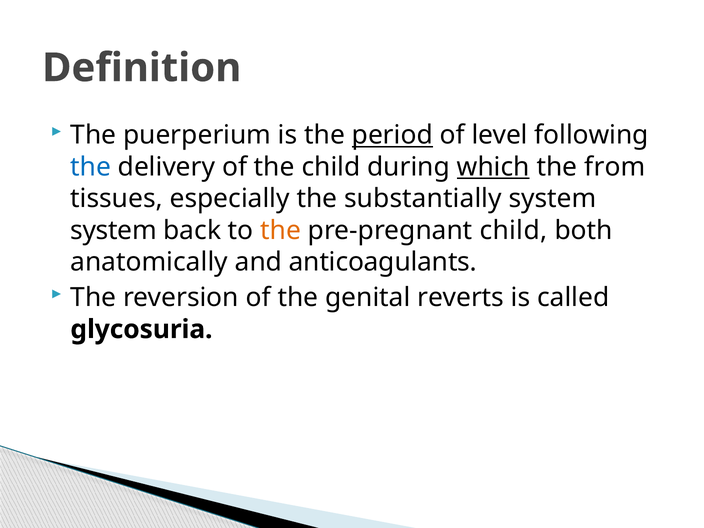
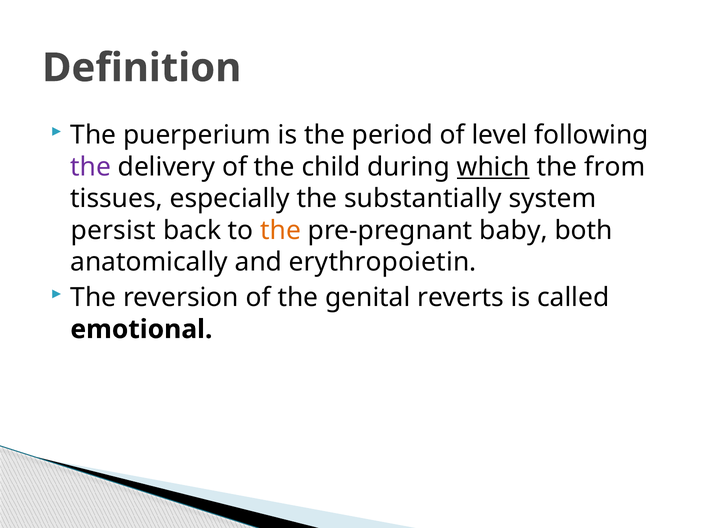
period underline: present -> none
the at (91, 167) colour: blue -> purple
system at (114, 230): system -> persist
pre-pregnant child: child -> baby
anticoagulants: anticoagulants -> erythropoietin
glycosuria: glycosuria -> emotional
